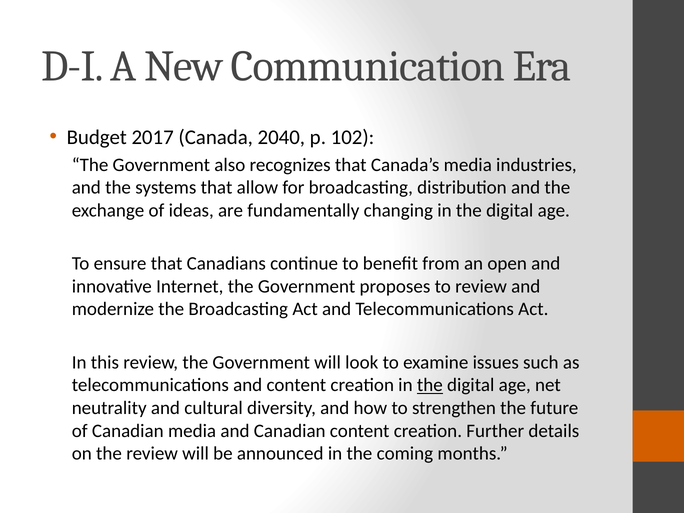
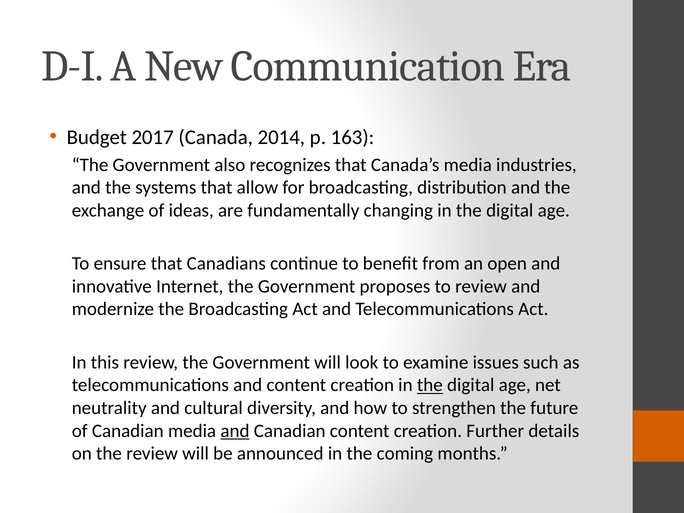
2040: 2040 -> 2014
102: 102 -> 163
and at (235, 431) underline: none -> present
